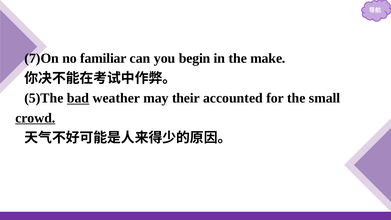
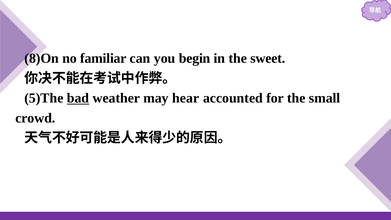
7)On: 7)On -> 8)On
make: make -> sweet
their: their -> hear
crowd underline: present -> none
